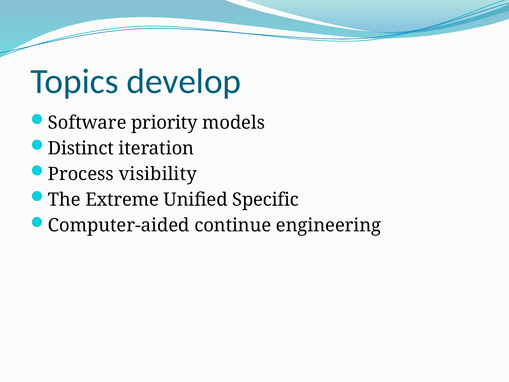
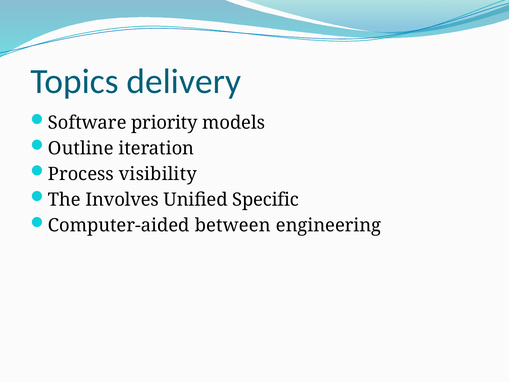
develop: develop -> delivery
Distinct: Distinct -> Outline
Extreme: Extreme -> Involves
continue: continue -> between
